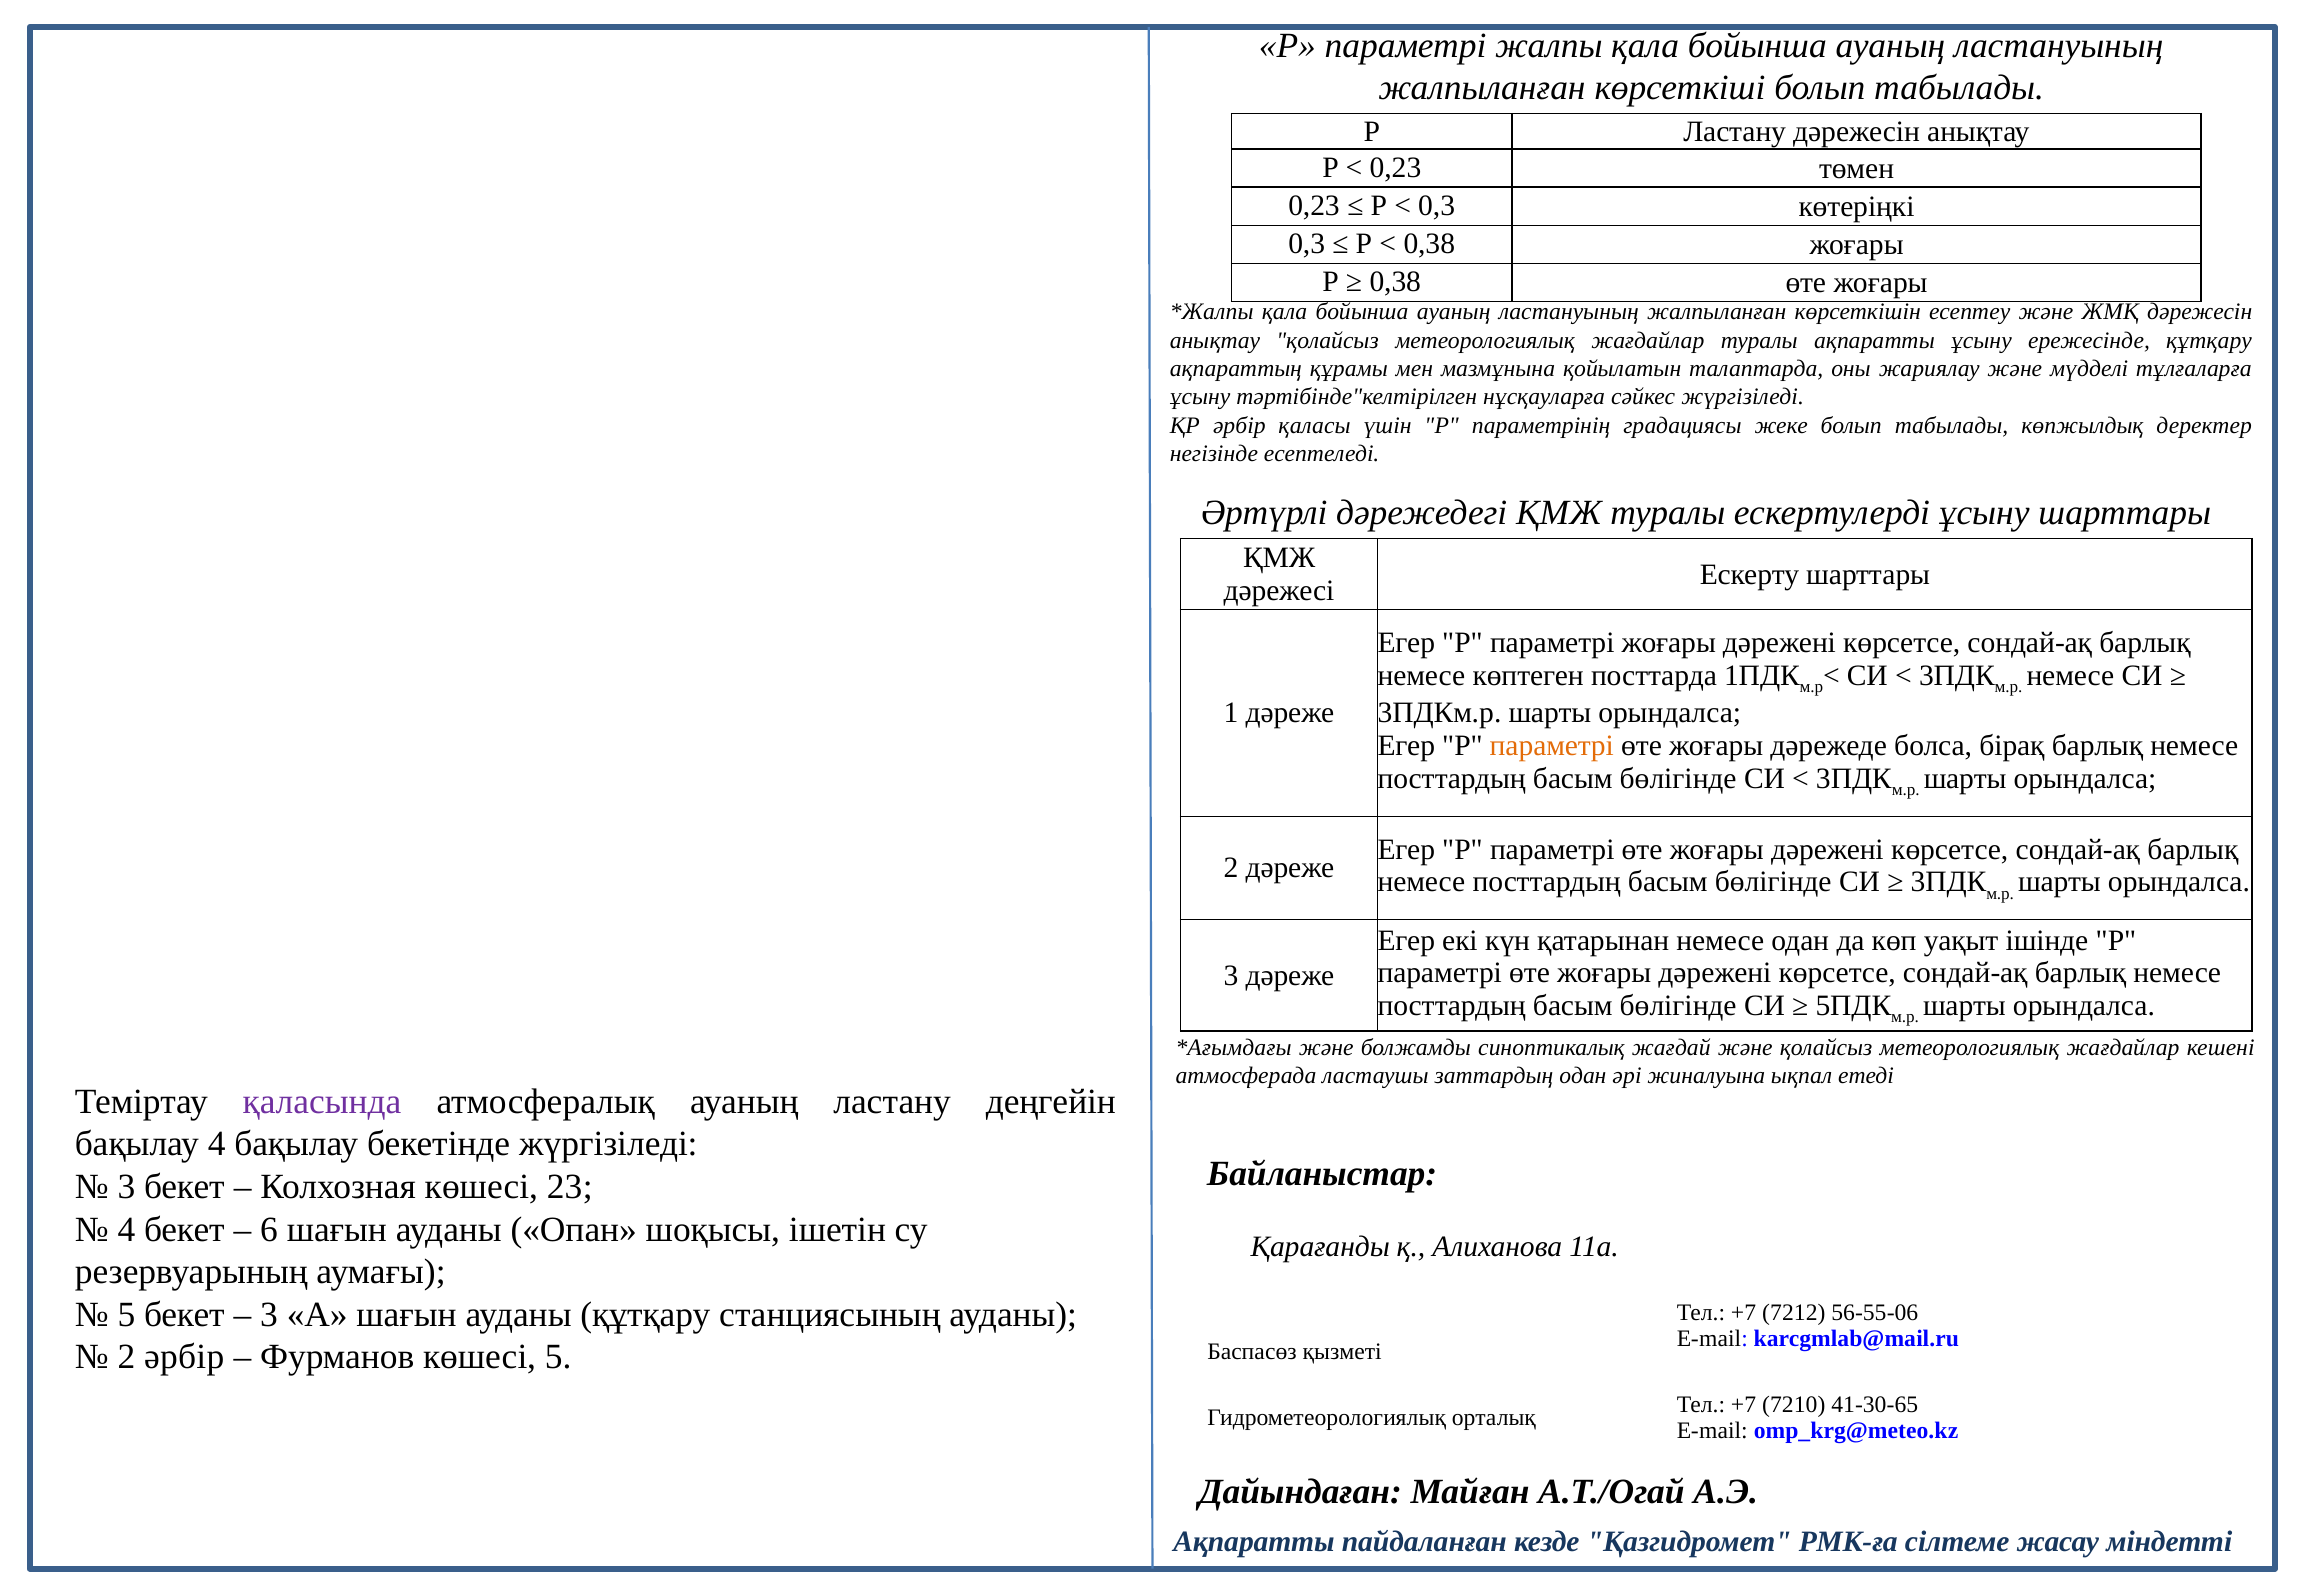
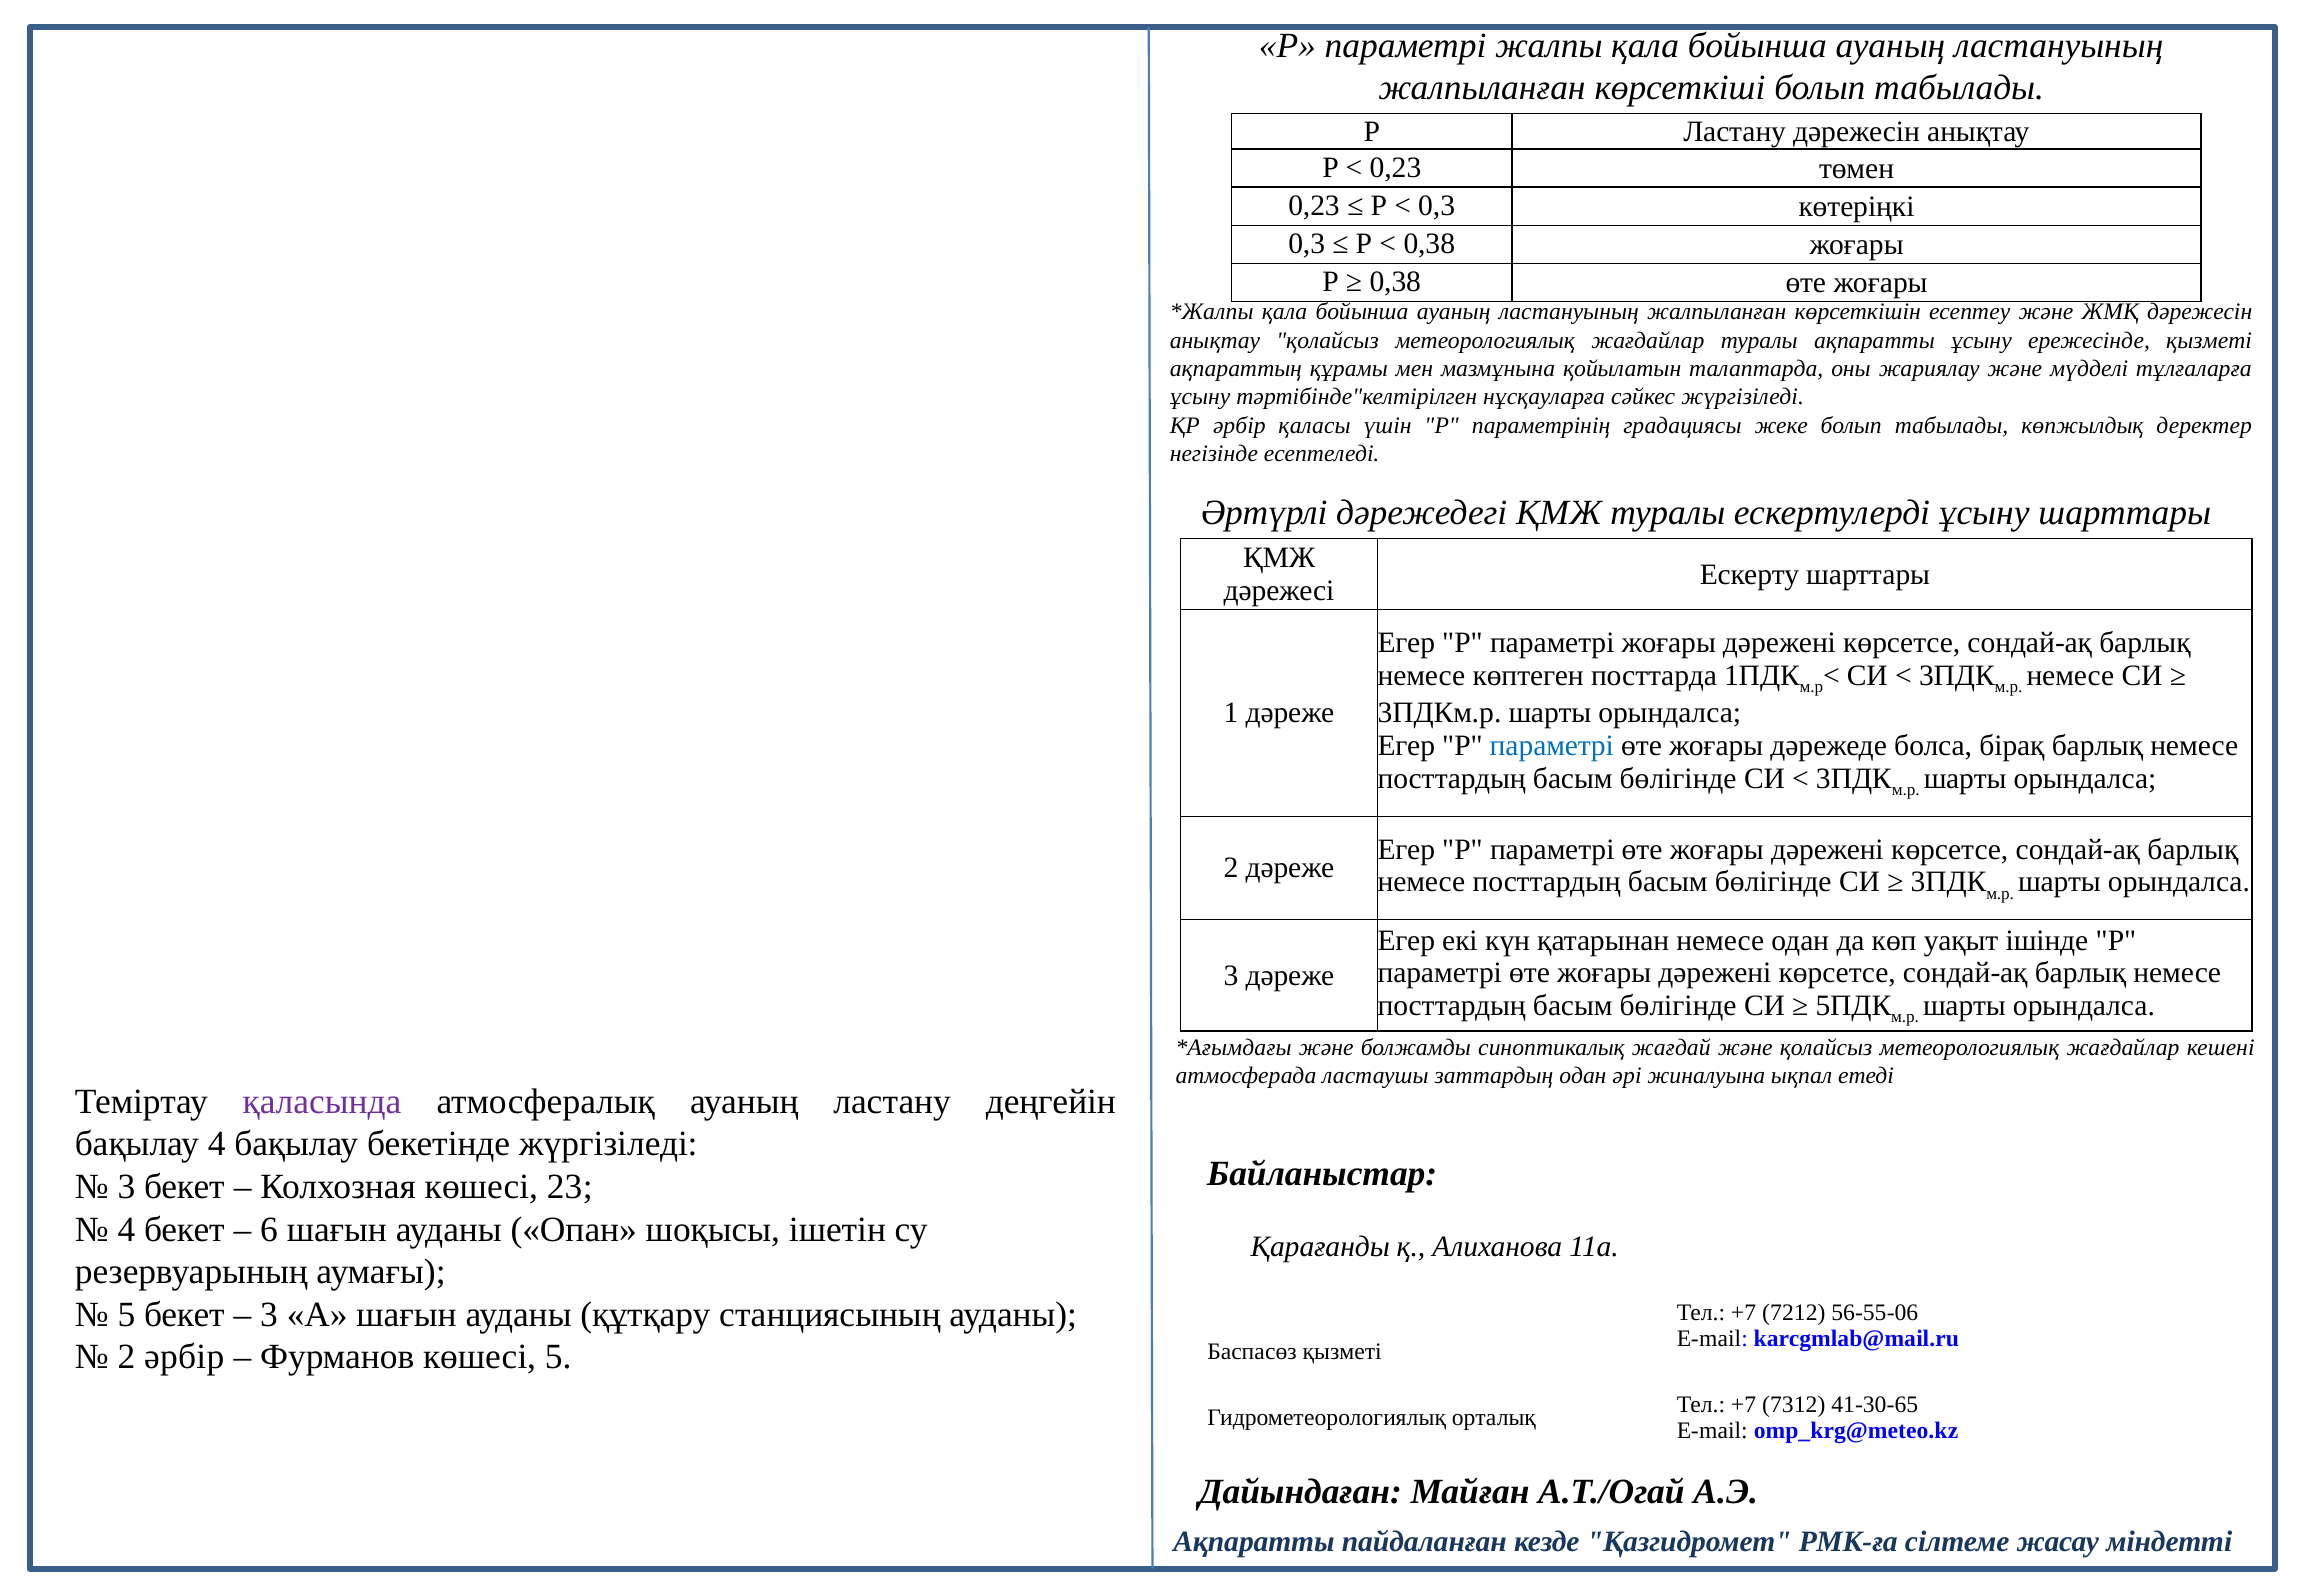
ережесінде құтқару: құтқару -> қызметі
параметрі at (1552, 746) colour: orange -> blue
7210: 7210 -> 7312
